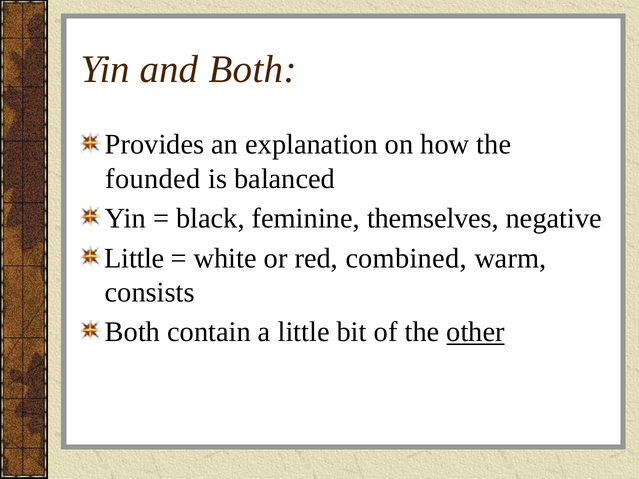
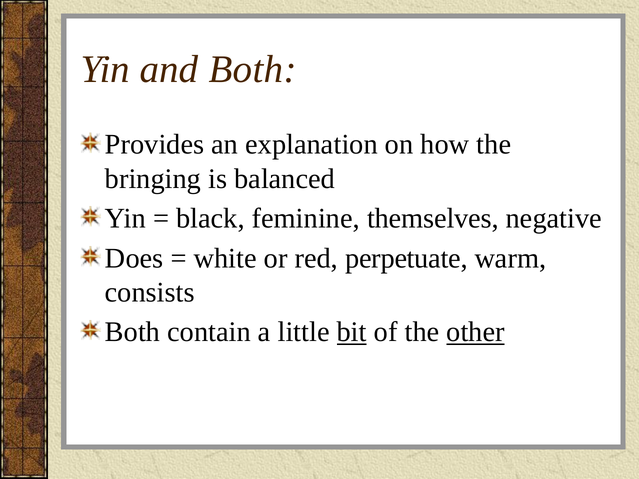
founded: founded -> bringing
Little at (134, 258): Little -> Does
combined: combined -> perpetuate
bit underline: none -> present
